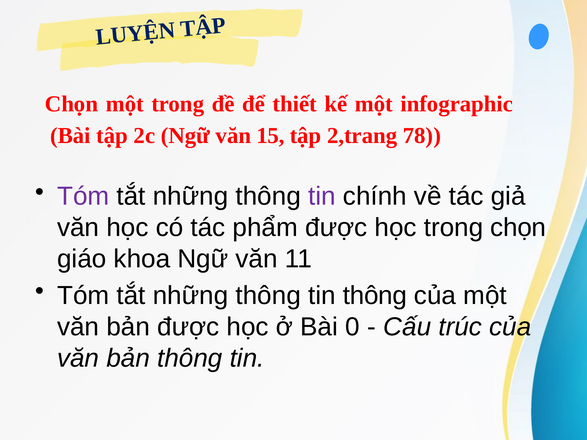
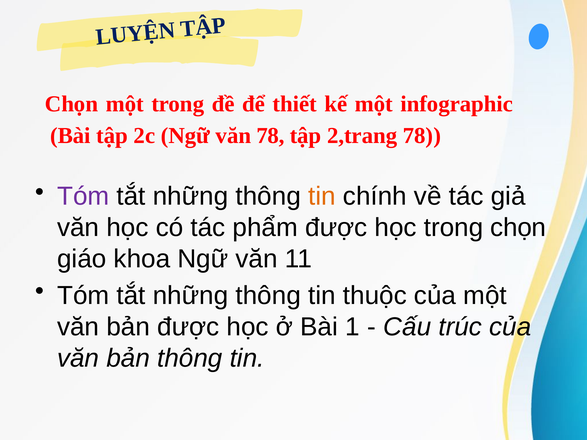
văn 15: 15 -> 78
tin at (322, 196) colour: purple -> orange
tin thông: thông -> thuộc
0: 0 -> 1
